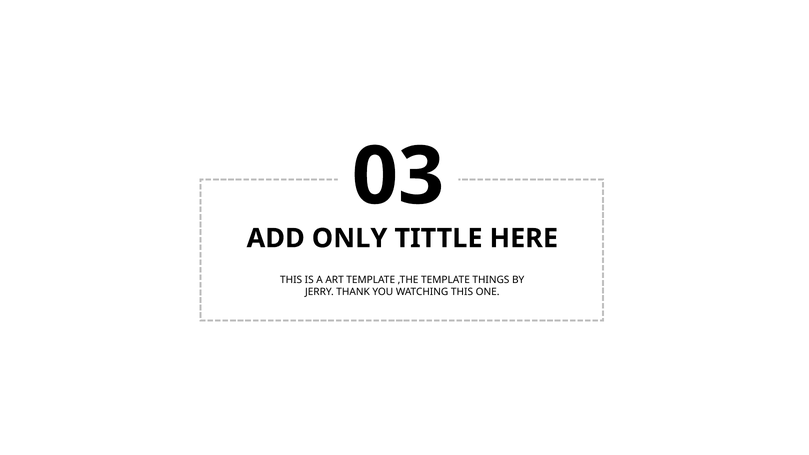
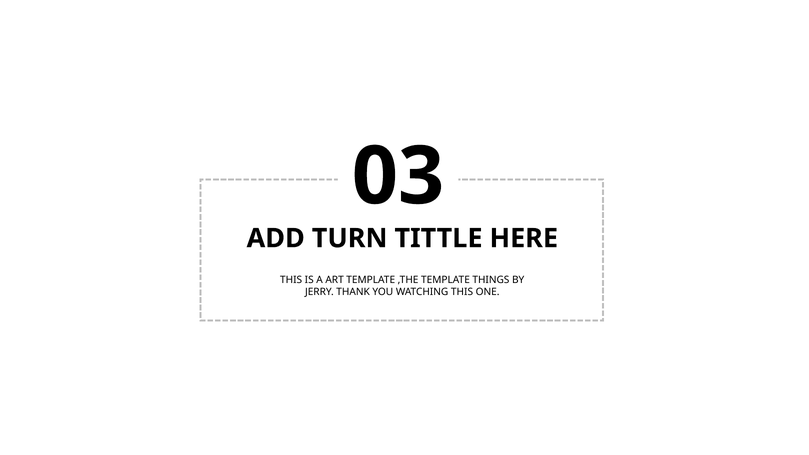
ONLY: ONLY -> TURN
